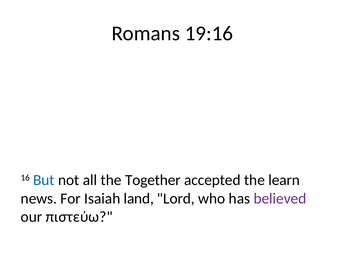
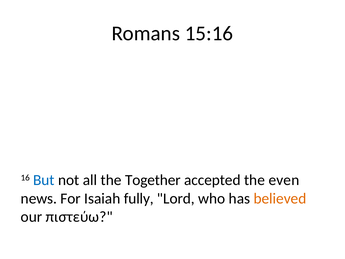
19:16: 19:16 -> 15:16
learn: learn -> even
land: land -> fully
believed colour: purple -> orange
